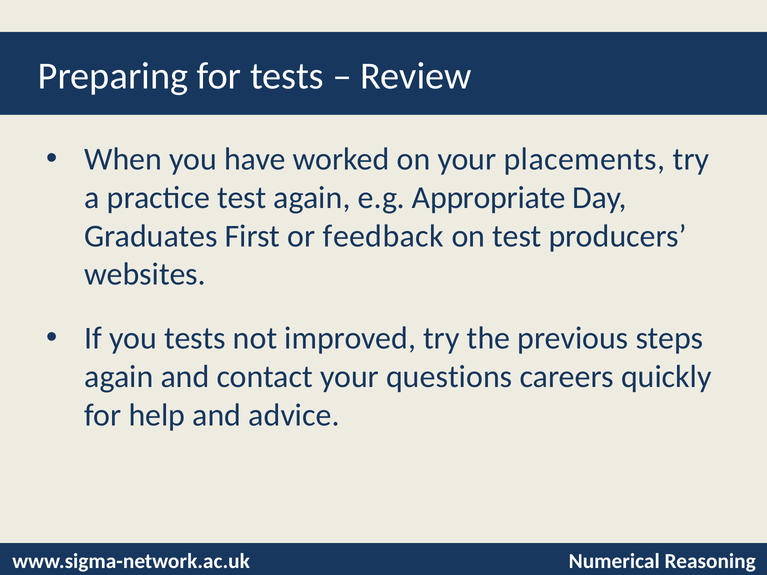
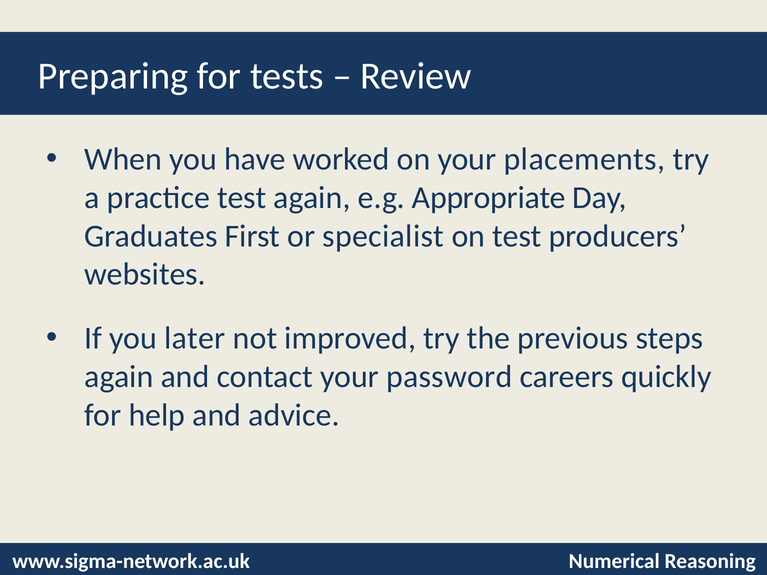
feedback: feedback -> specialist
you tests: tests -> later
questions: questions -> password
